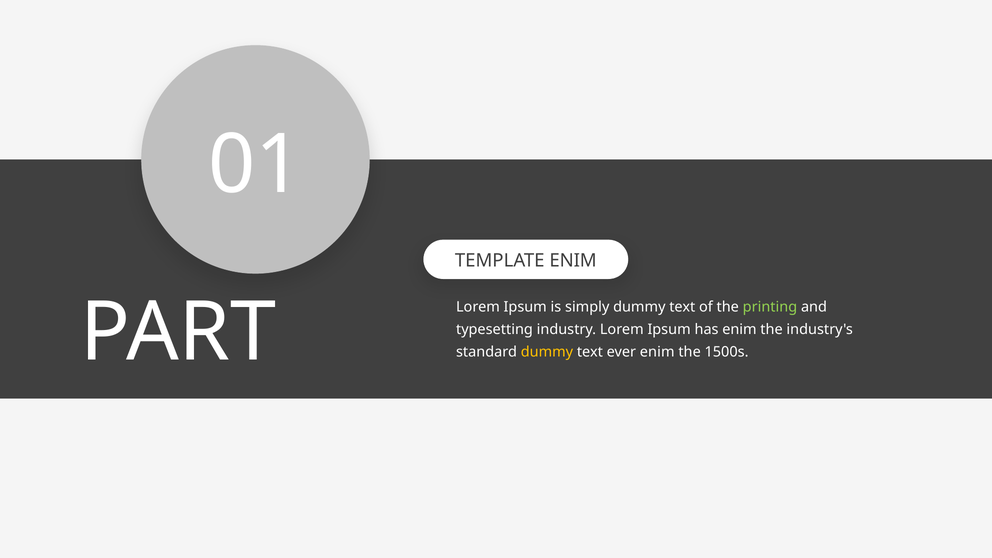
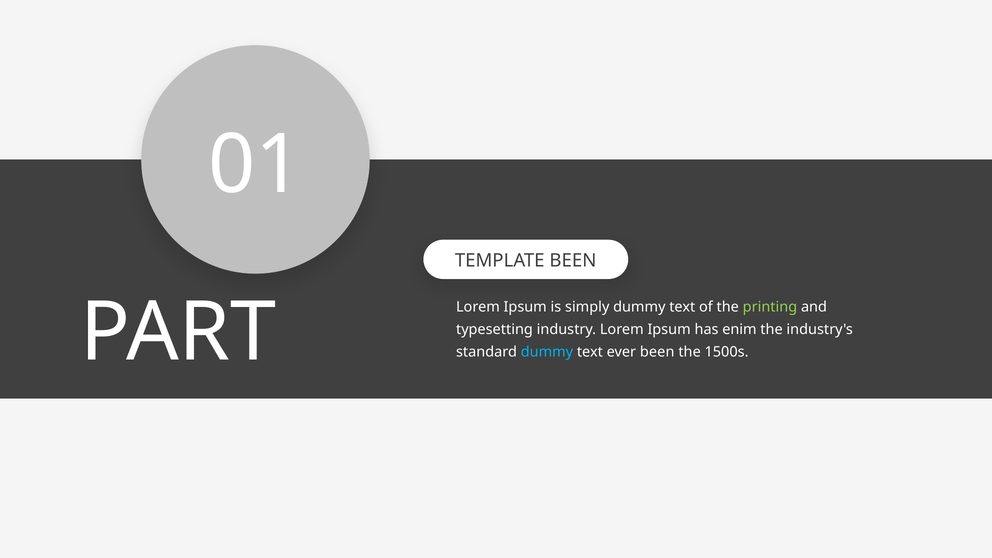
TEMPLATE ENIM: ENIM -> BEEN
dummy at (547, 352) colour: yellow -> light blue
ever enim: enim -> been
